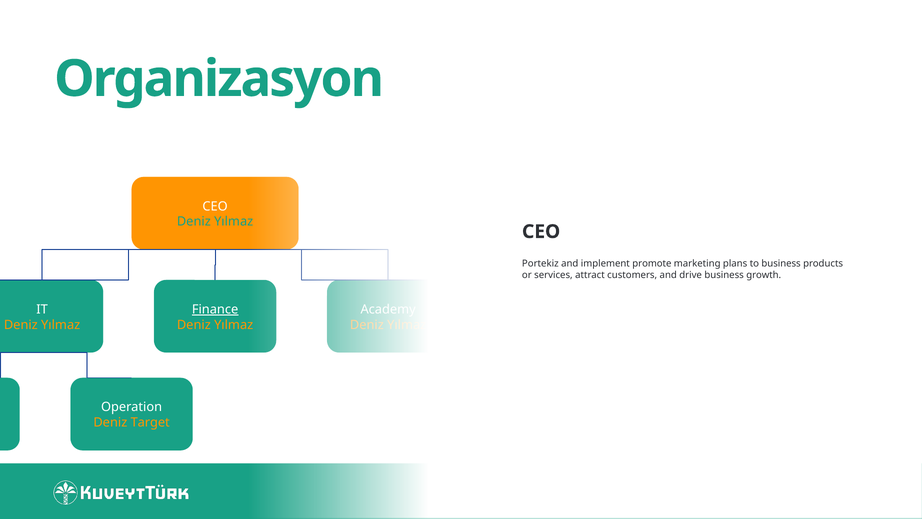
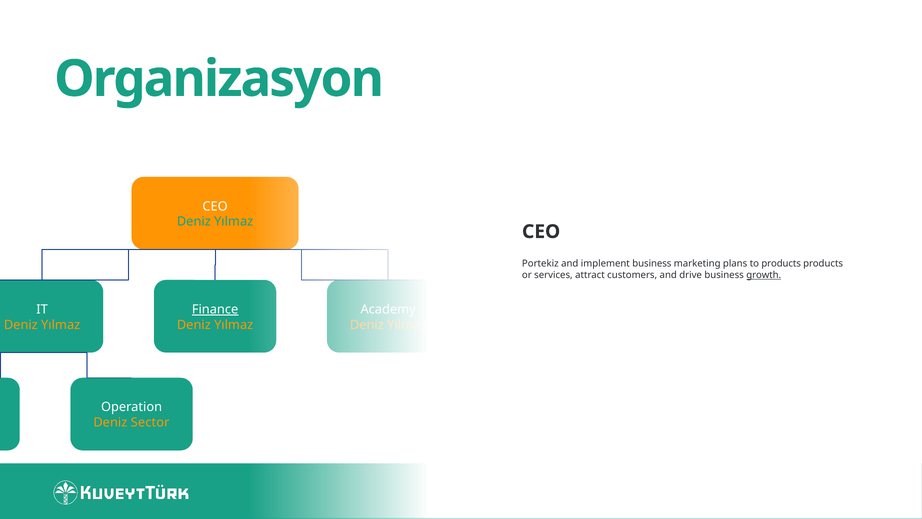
implement promote: promote -> business
to business: business -> products
growth underline: none -> present
Target: Target -> Sector
